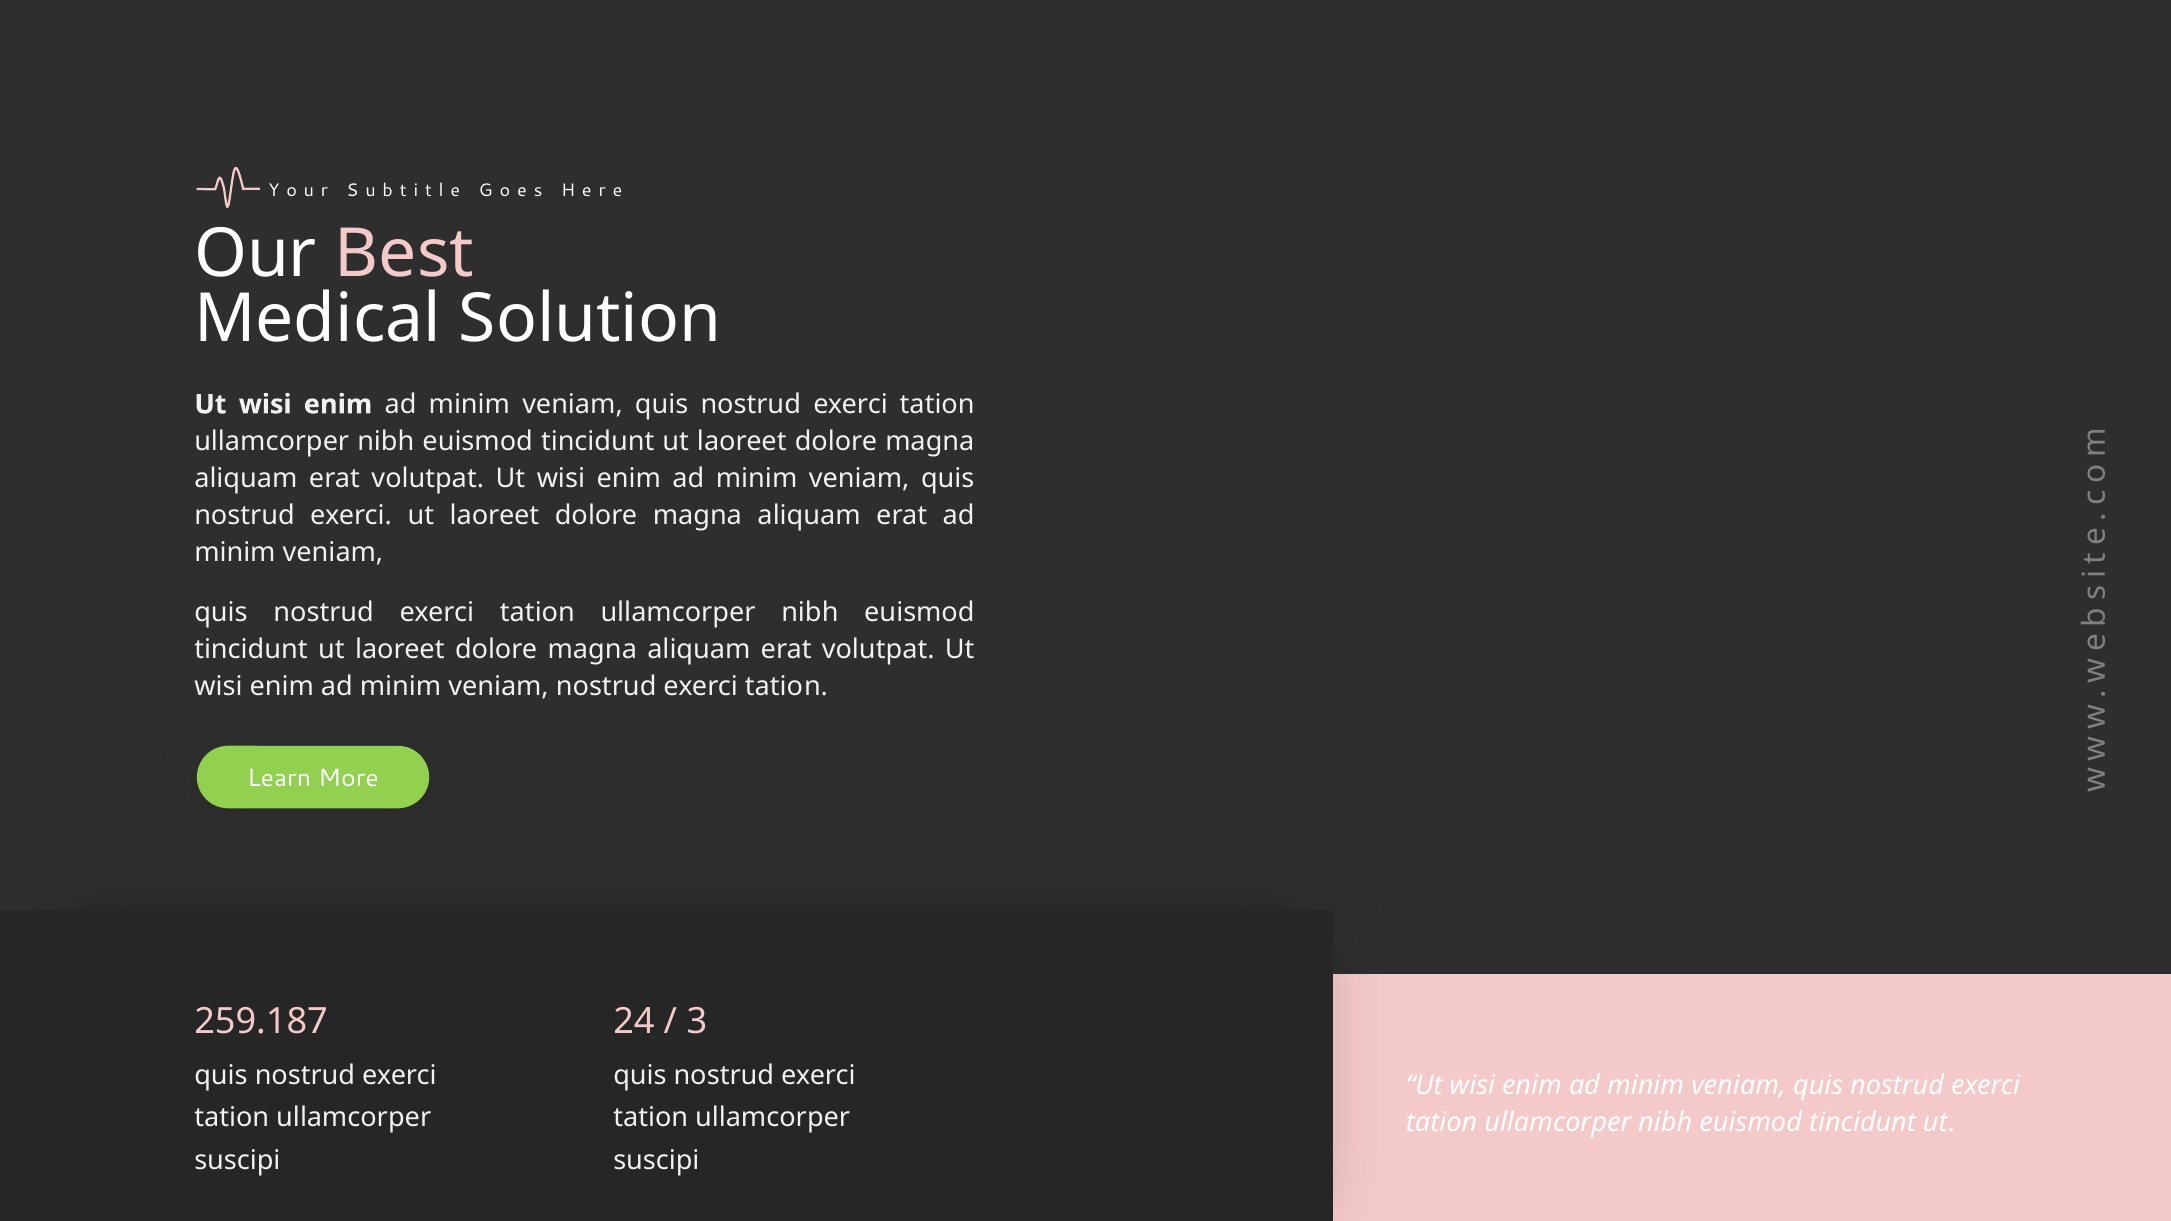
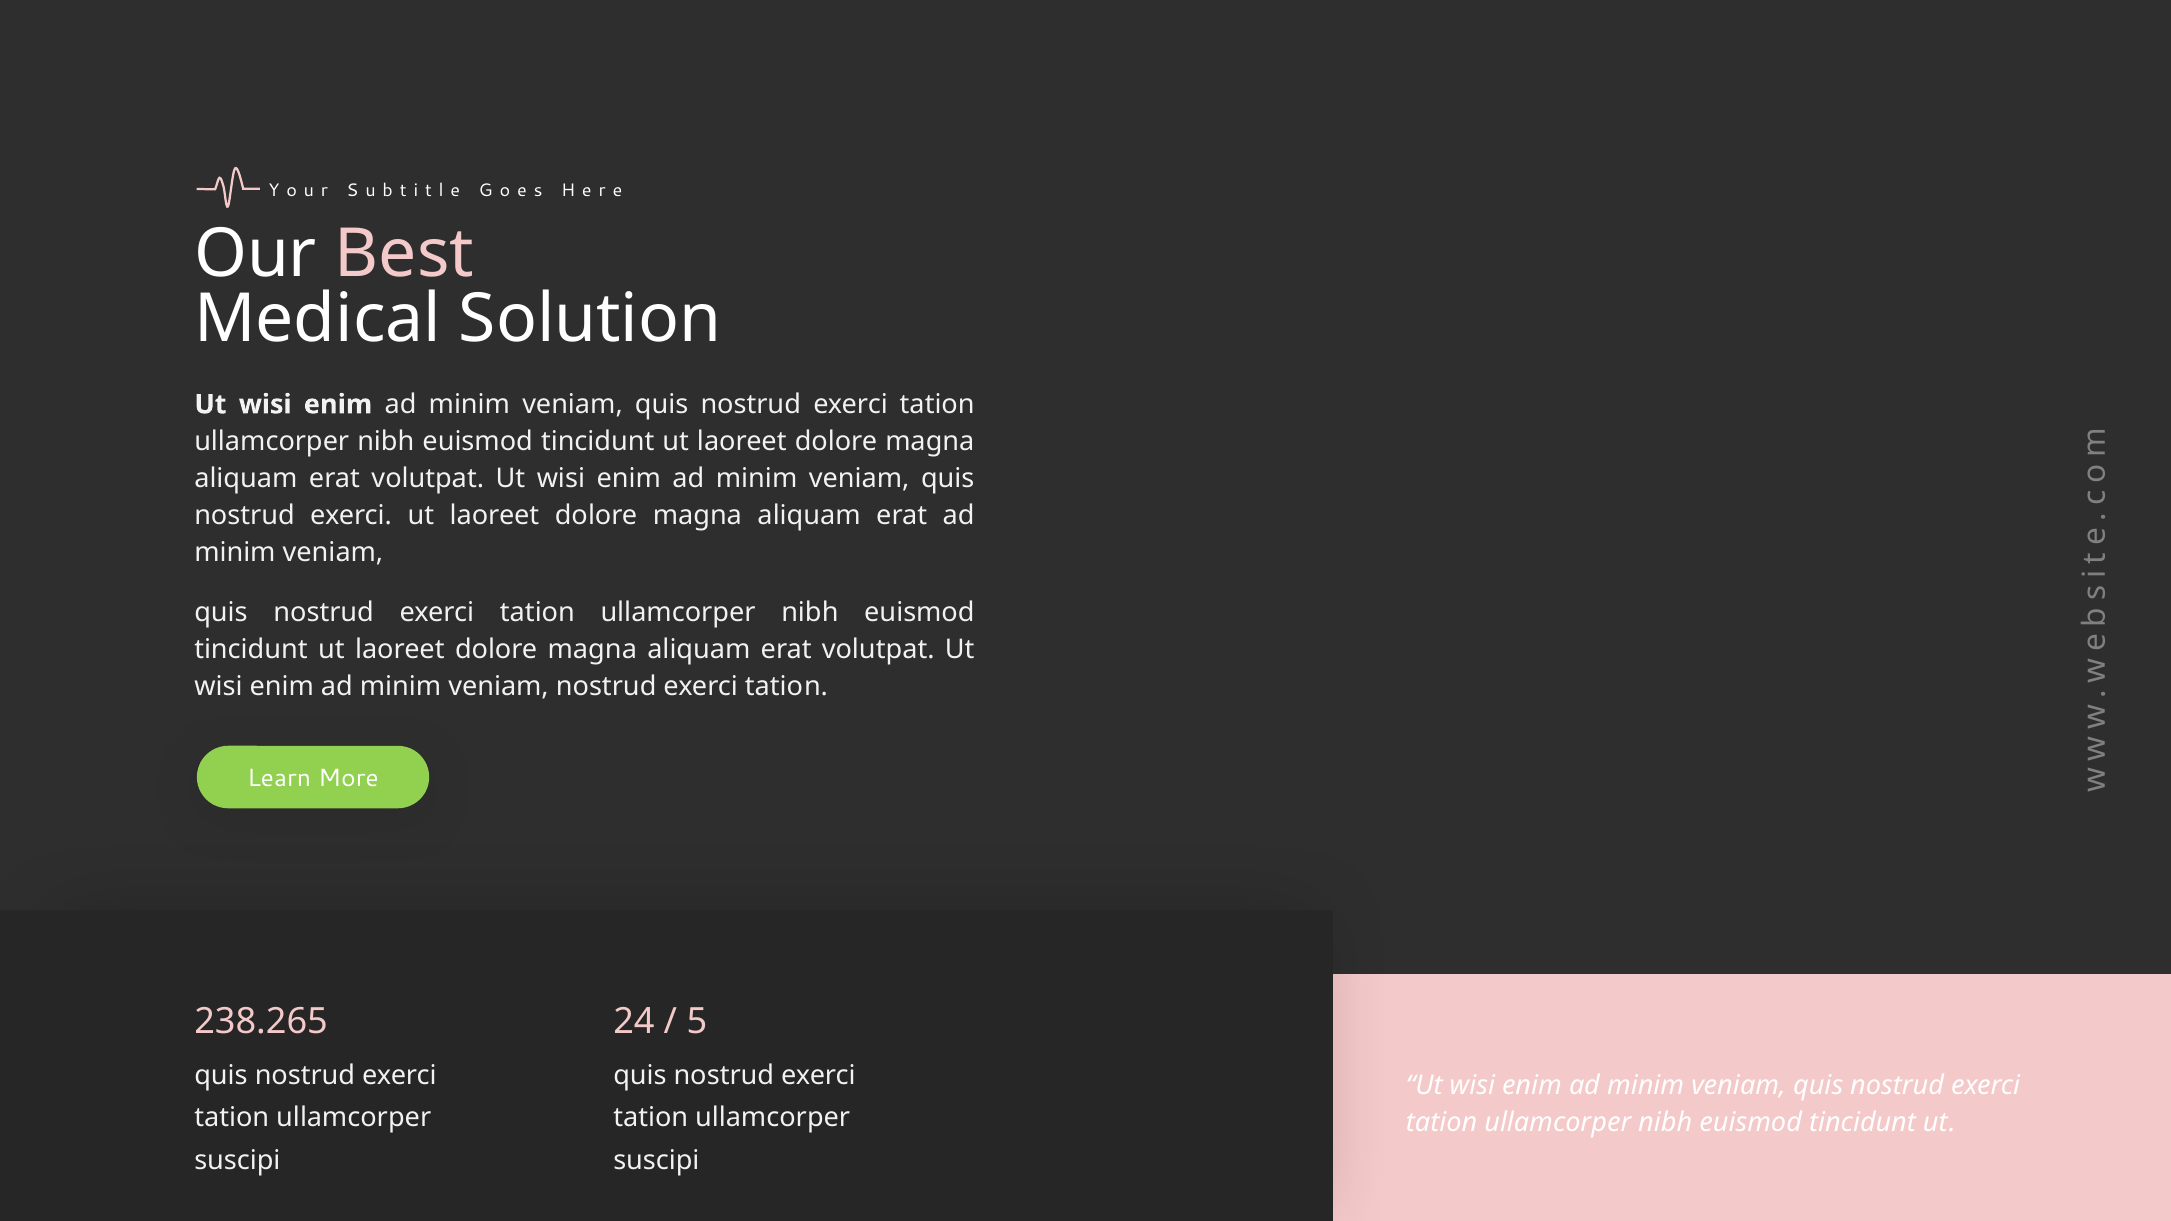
259.187: 259.187 -> 238.265
3: 3 -> 5
